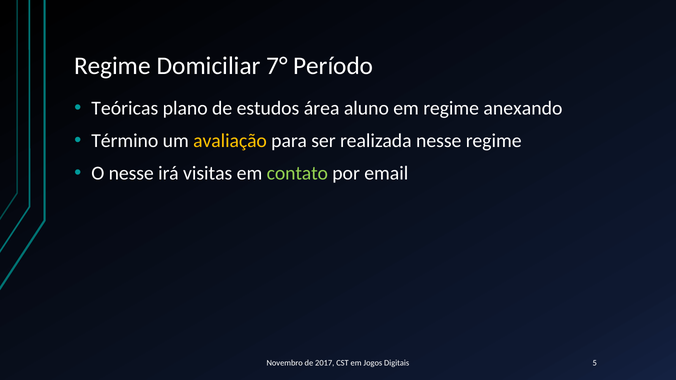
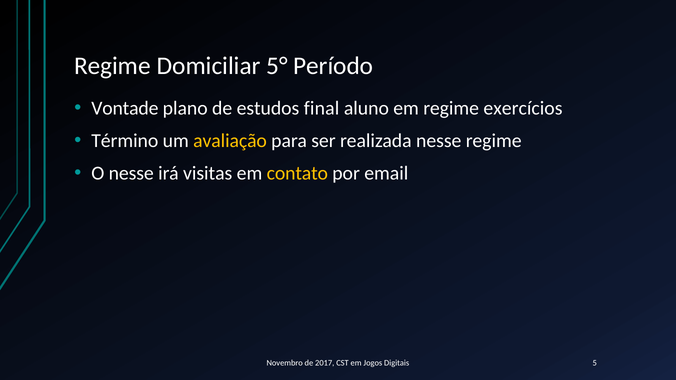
7°: 7° -> 5°
Teóricas: Teóricas -> Vontade
área: área -> final
anexando: anexando -> exercícios
contato colour: light green -> yellow
